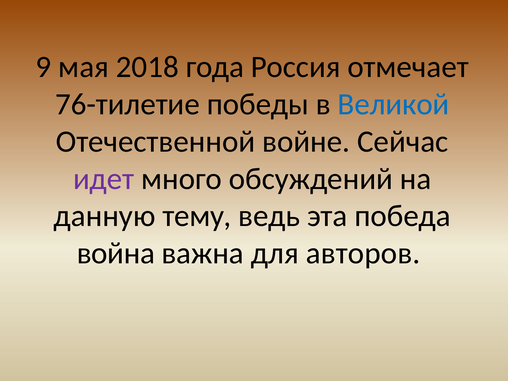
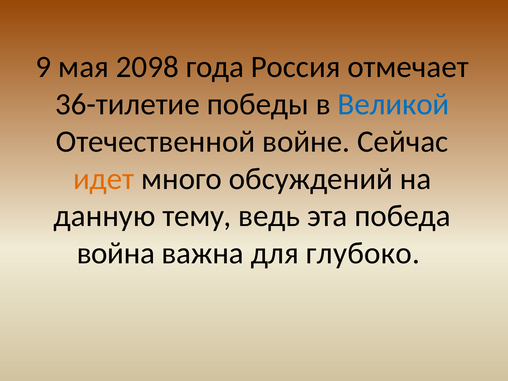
2018: 2018 -> 2098
76-тилетие: 76-тилетие -> 36-тилетие
идет colour: purple -> orange
авторов: авторов -> глубоко
